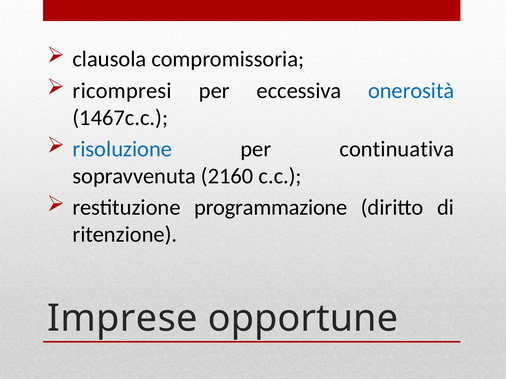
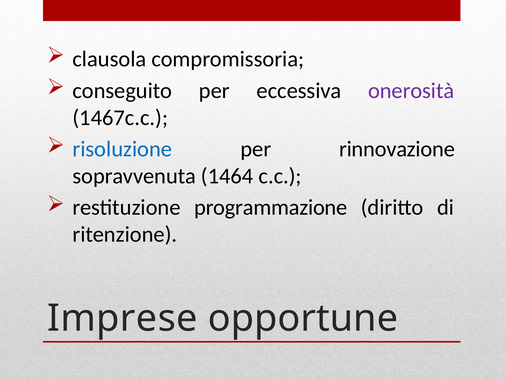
ricompresi: ricompresi -> conseguito
onerosità colour: blue -> purple
continuativa: continuativa -> rinnovazione
2160: 2160 -> 1464
